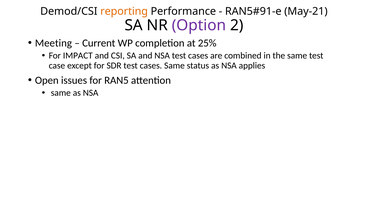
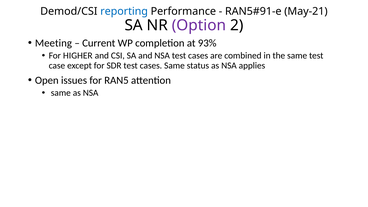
reporting colour: orange -> blue
25%: 25% -> 93%
IMPACT: IMPACT -> HIGHER
